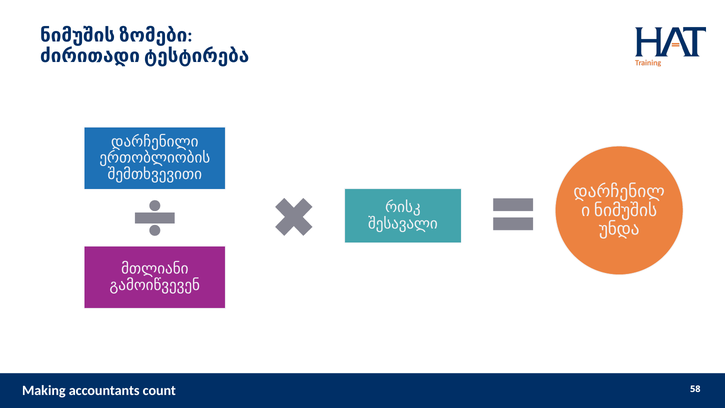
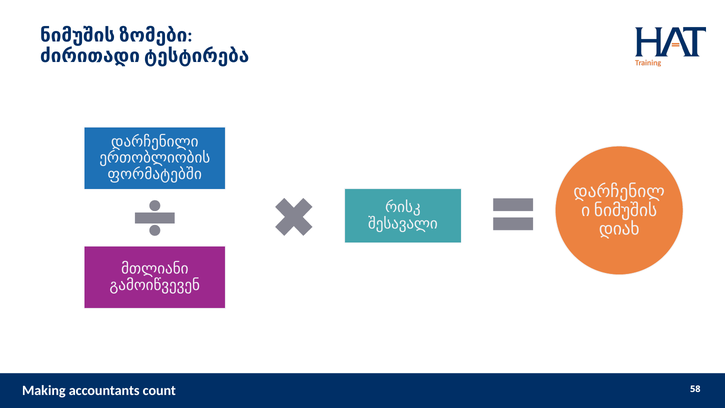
შემთხვევითი: შემთხვევითი -> ფორმატებში
უნდა: უნდა -> დიახ
